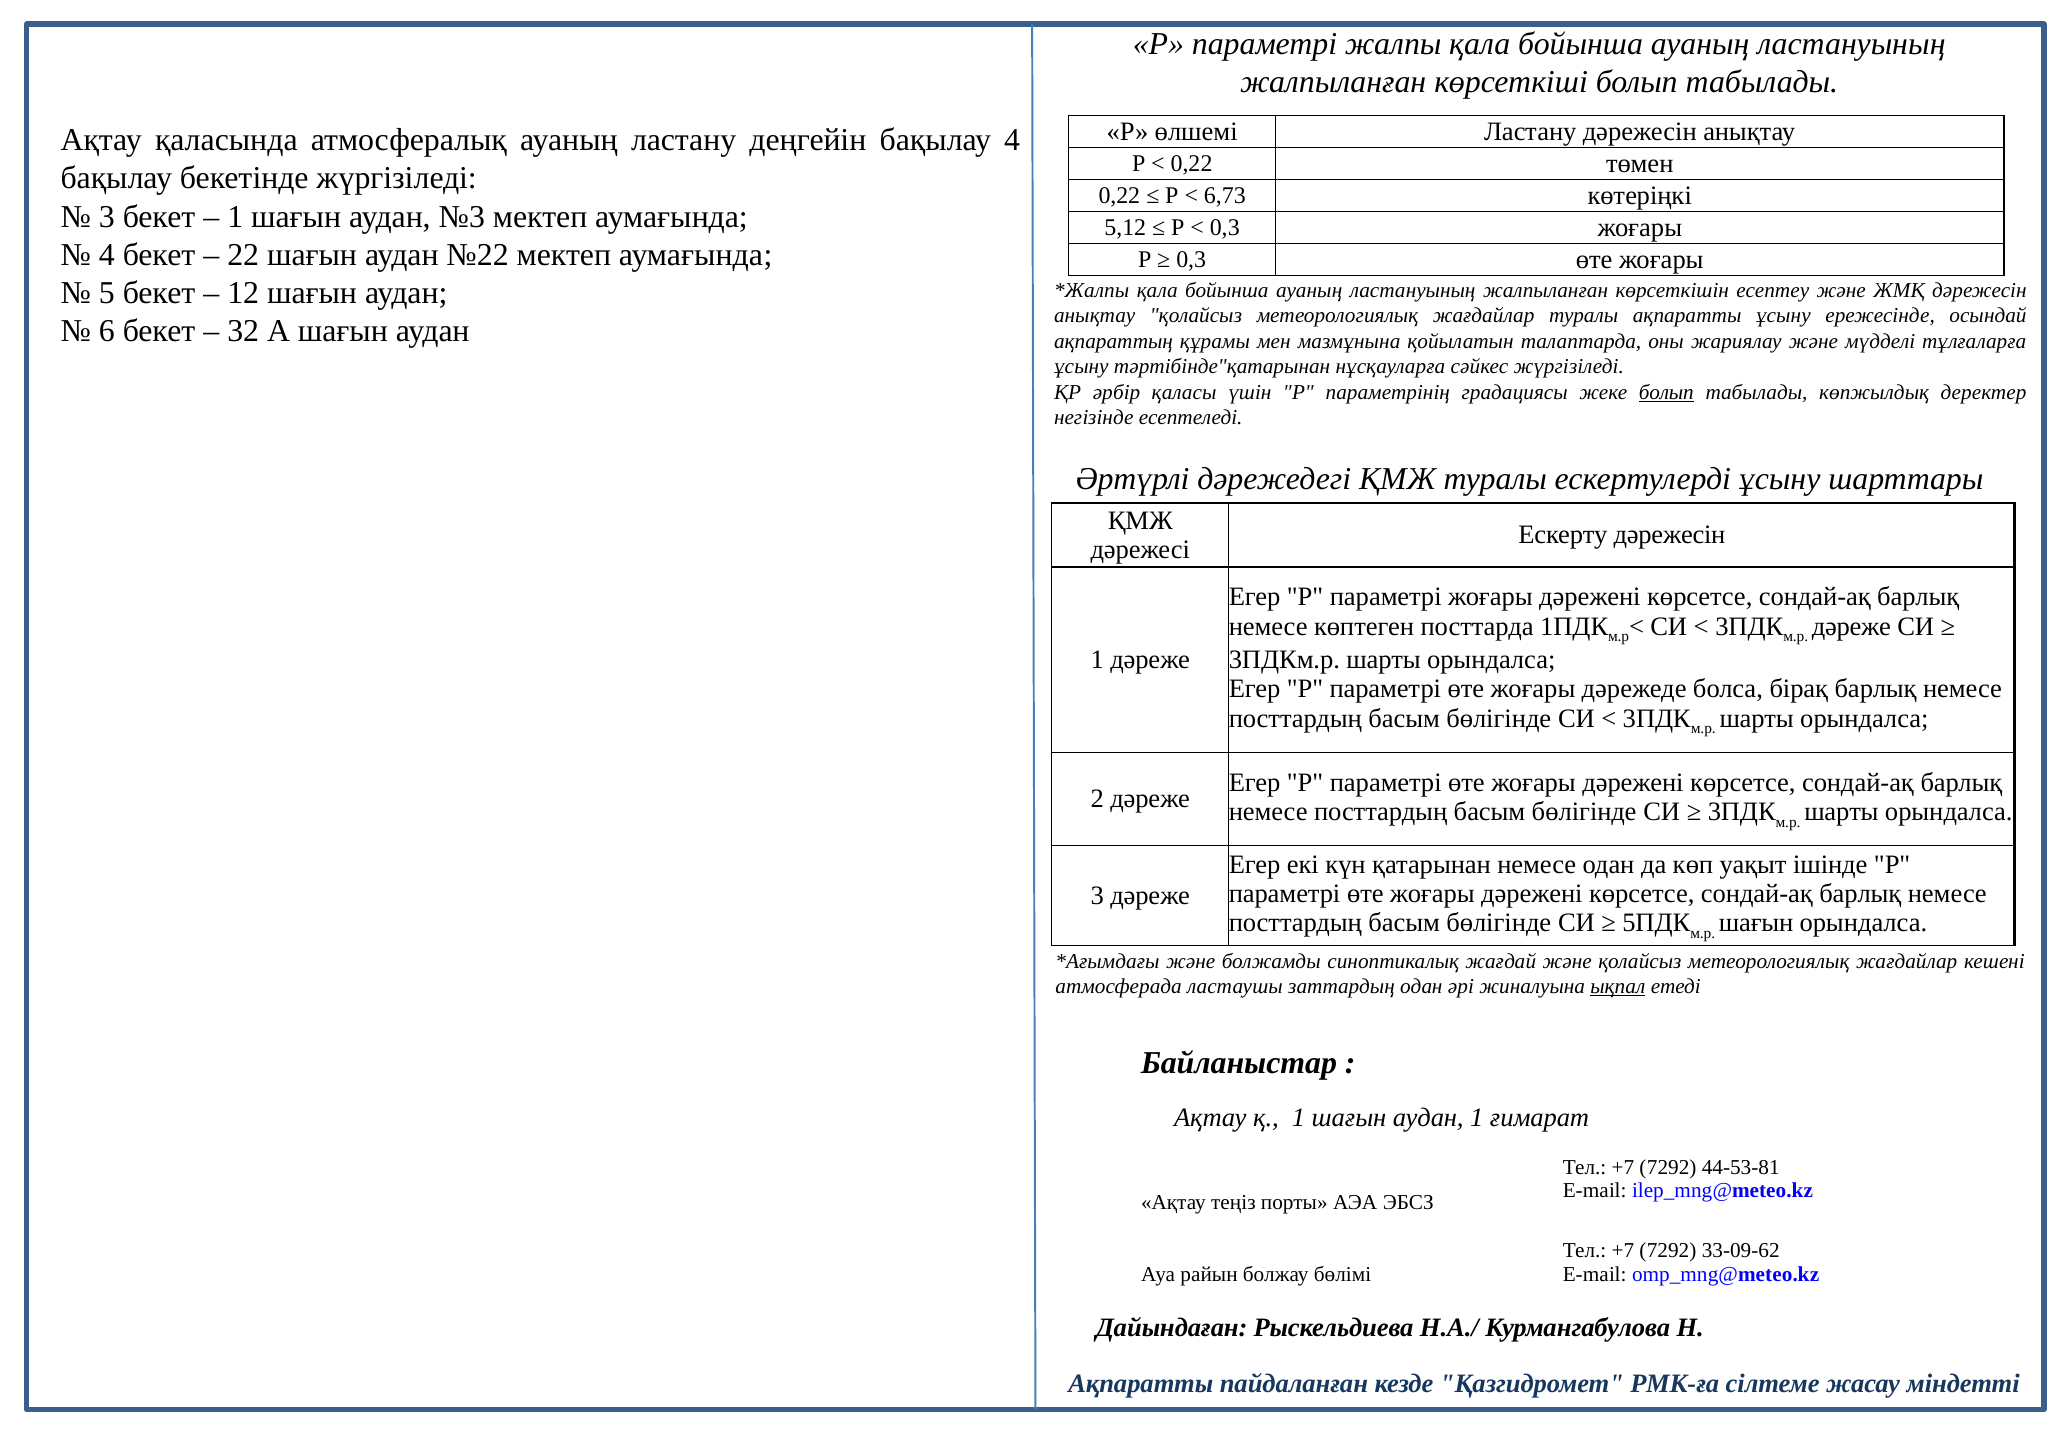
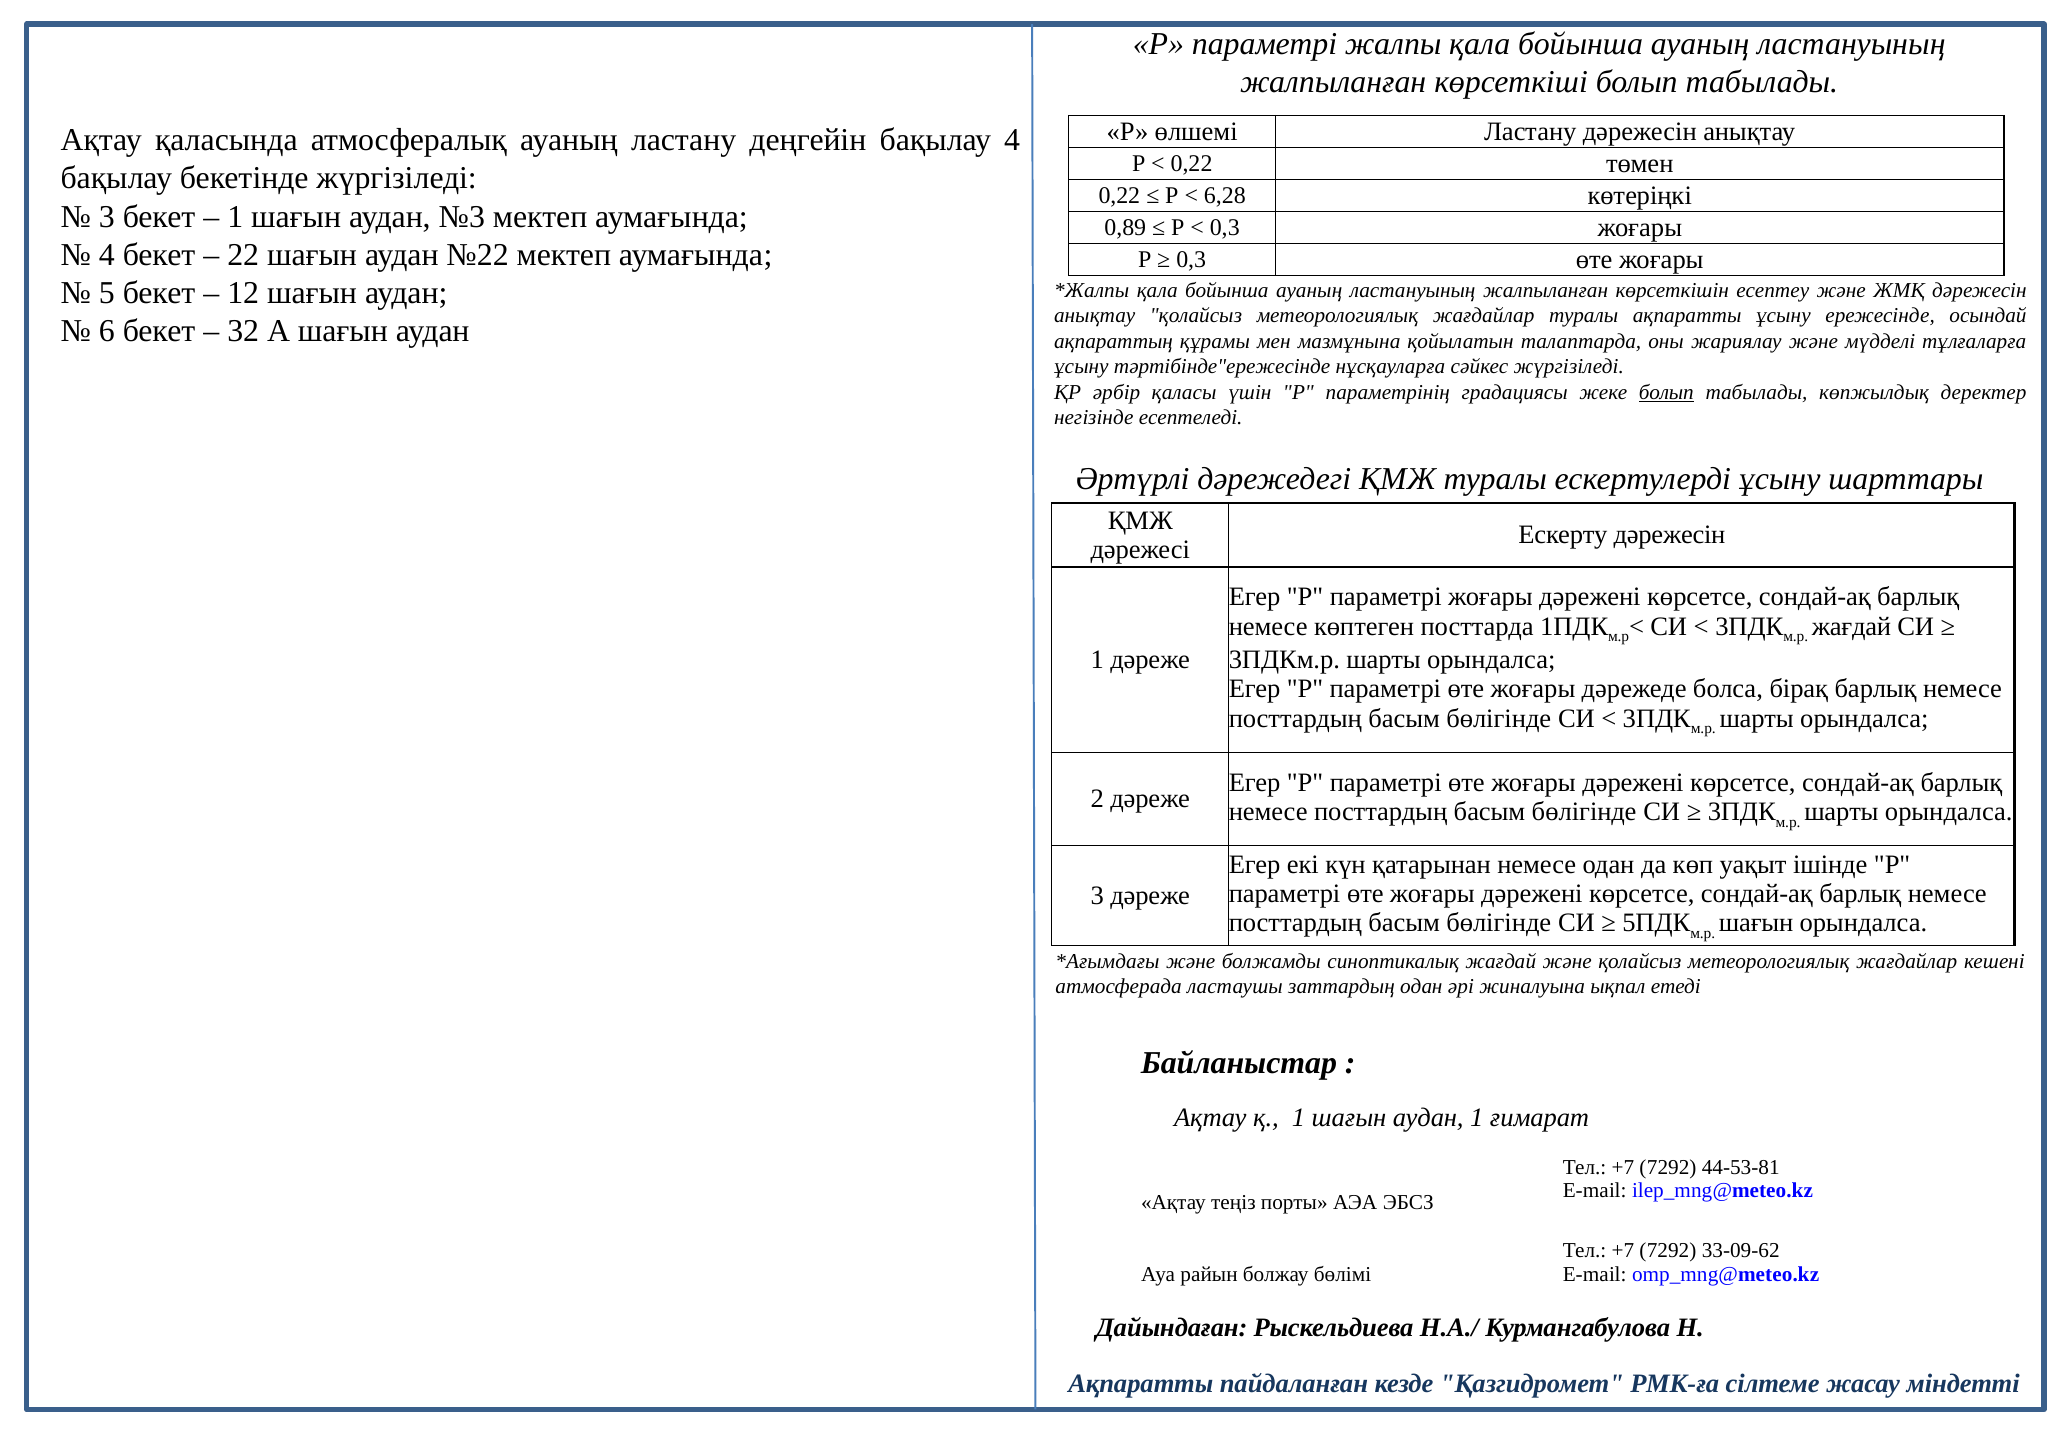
6,73: 6,73 -> 6,28
5,12: 5,12 -> 0,89
тәртібінде"қатарынан: тәртібінде"қатарынан -> тәртібінде"ережесінде
дәреже at (1851, 626): дәреже -> жағдай
ықпал underline: present -> none
